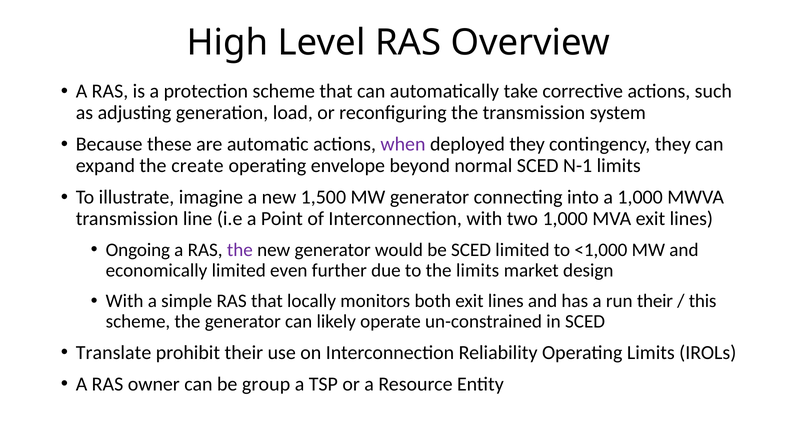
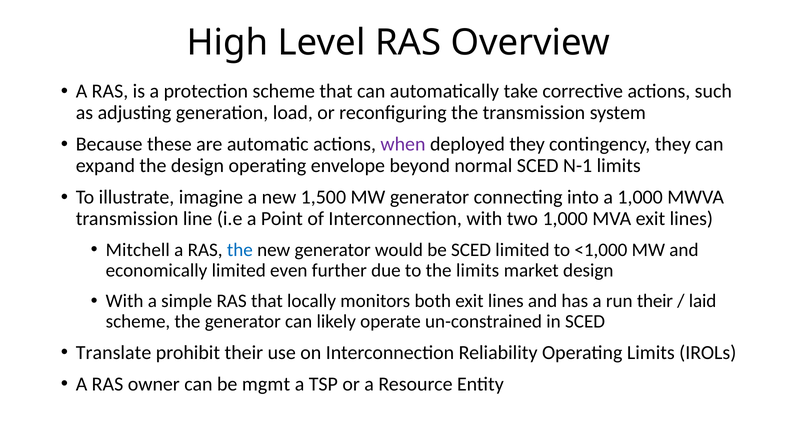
the create: create -> design
Ongoing: Ongoing -> Mitchell
the at (240, 250) colour: purple -> blue
this: this -> laid
group: group -> mgmt
